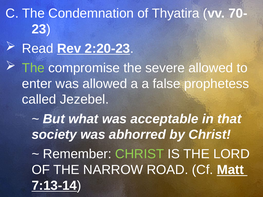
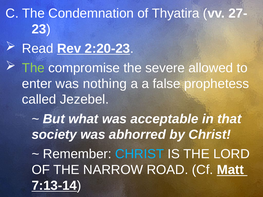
70-: 70- -> 27-
was allowed: allowed -> nothing
CHRIST at (140, 154) colour: light green -> light blue
